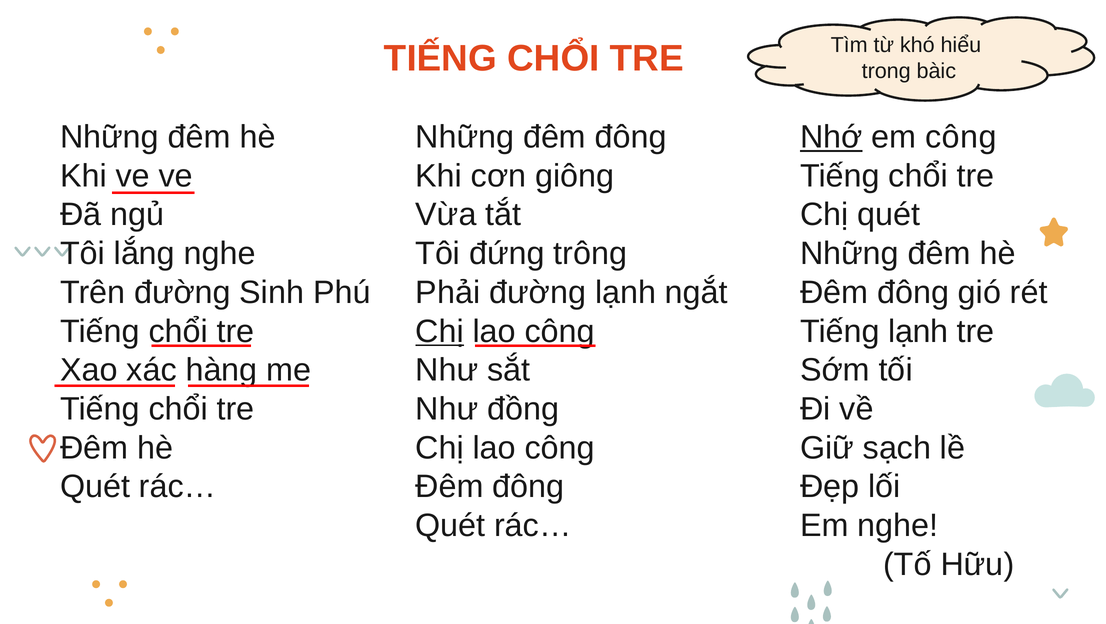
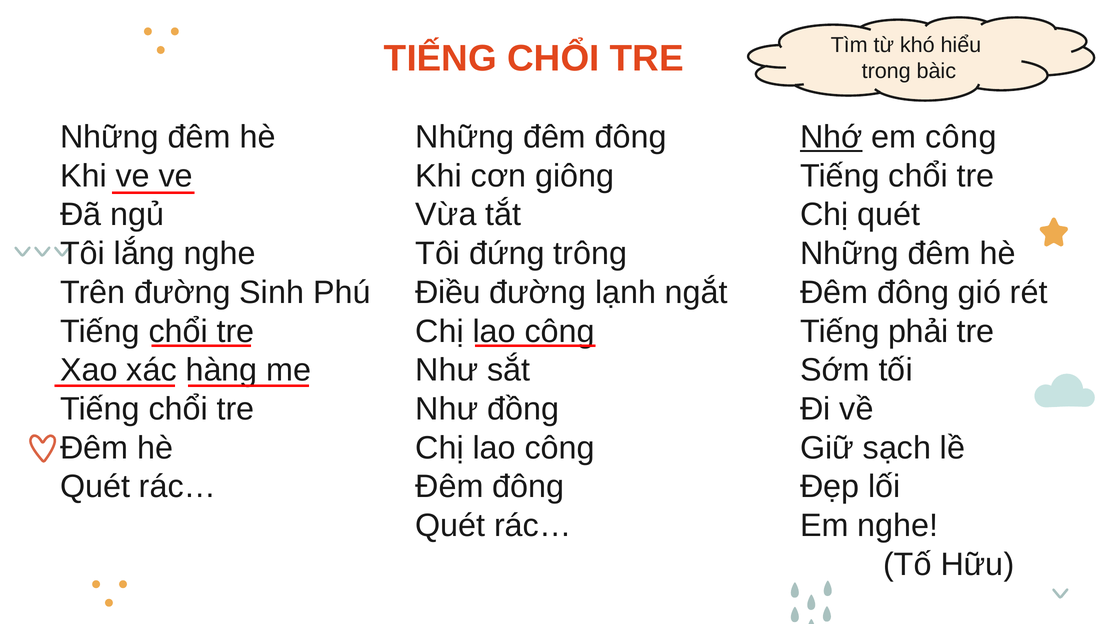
Phải: Phải -> Điều
Chị at (440, 331) underline: present -> none
Tiếng lạnh: lạnh -> phải
